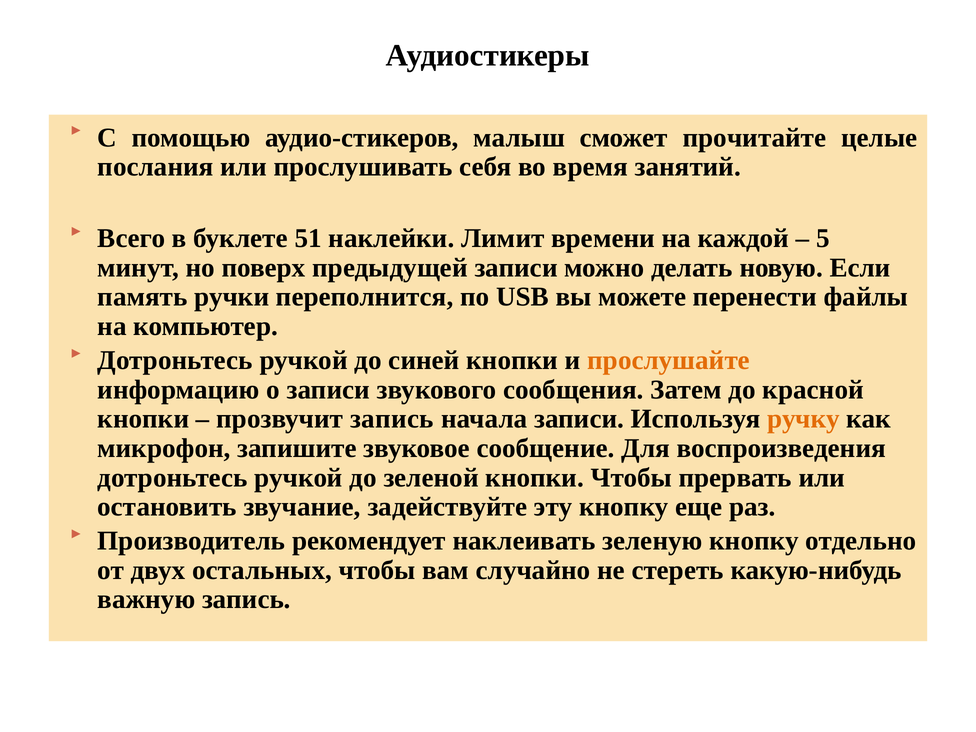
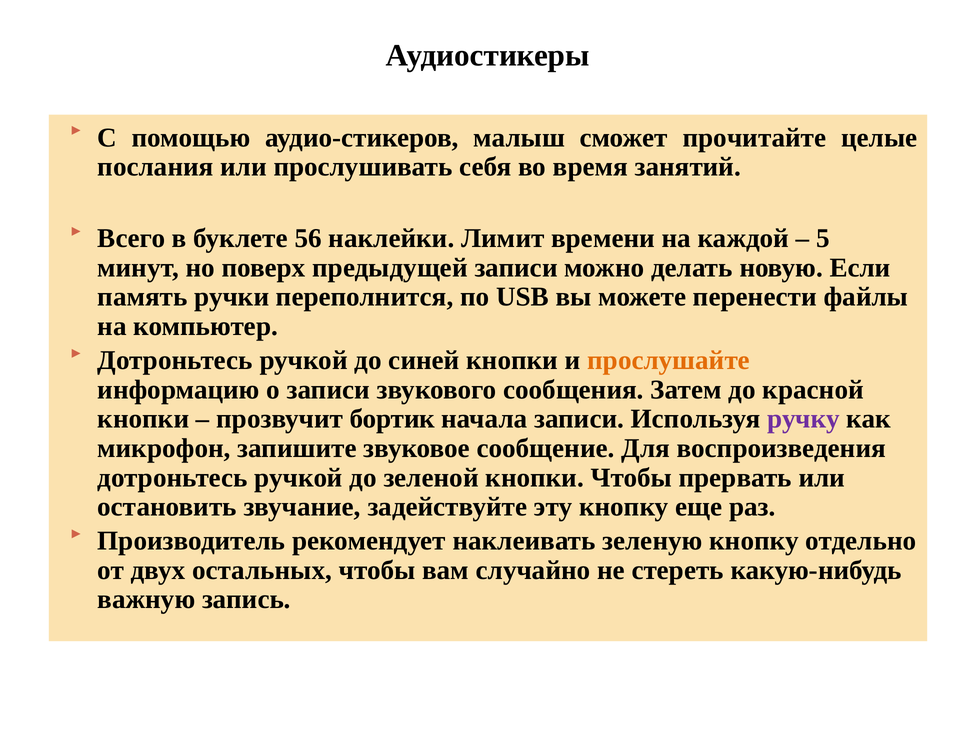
51: 51 -> 56
прозвучит запись: запись -> бортик
ручку colour: orange -> purple
